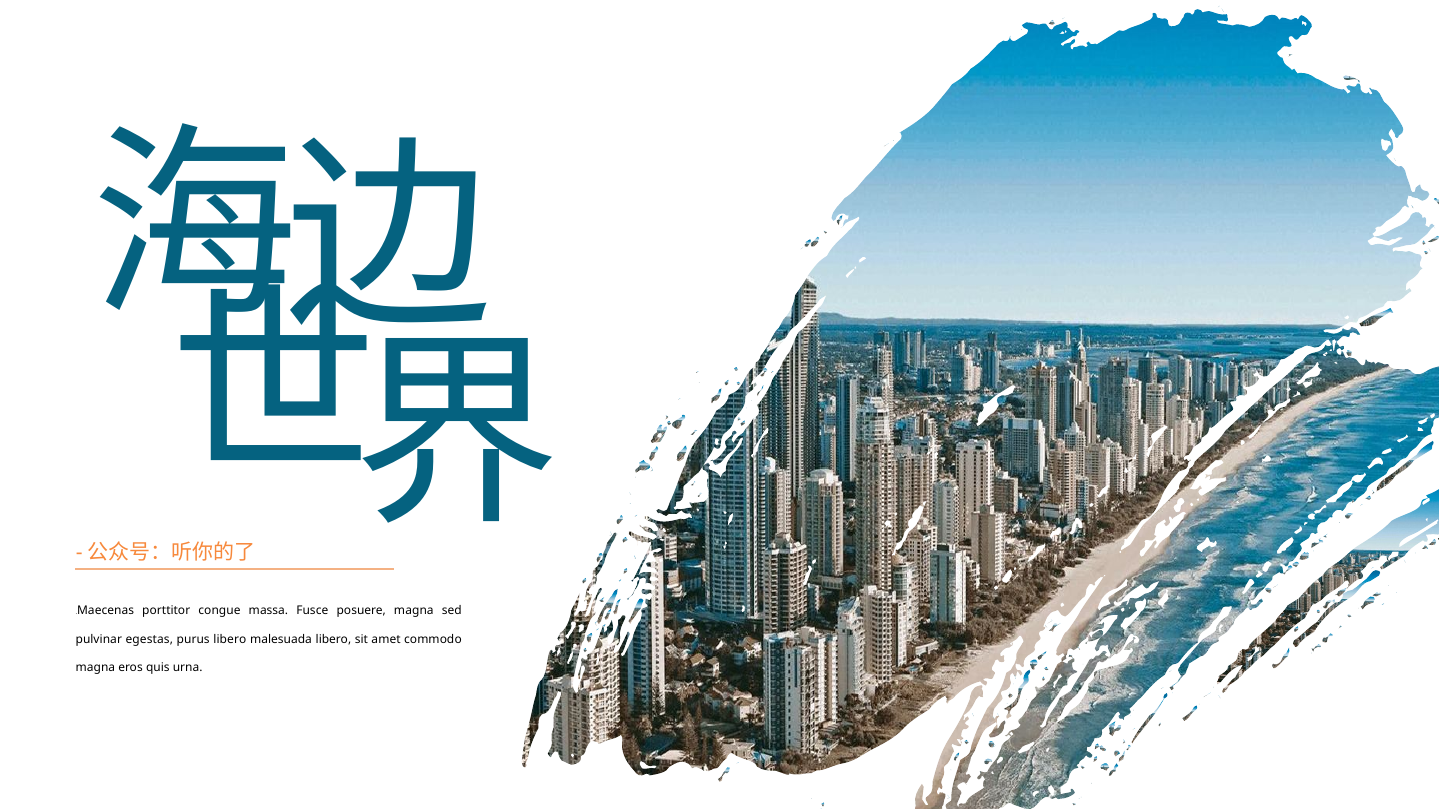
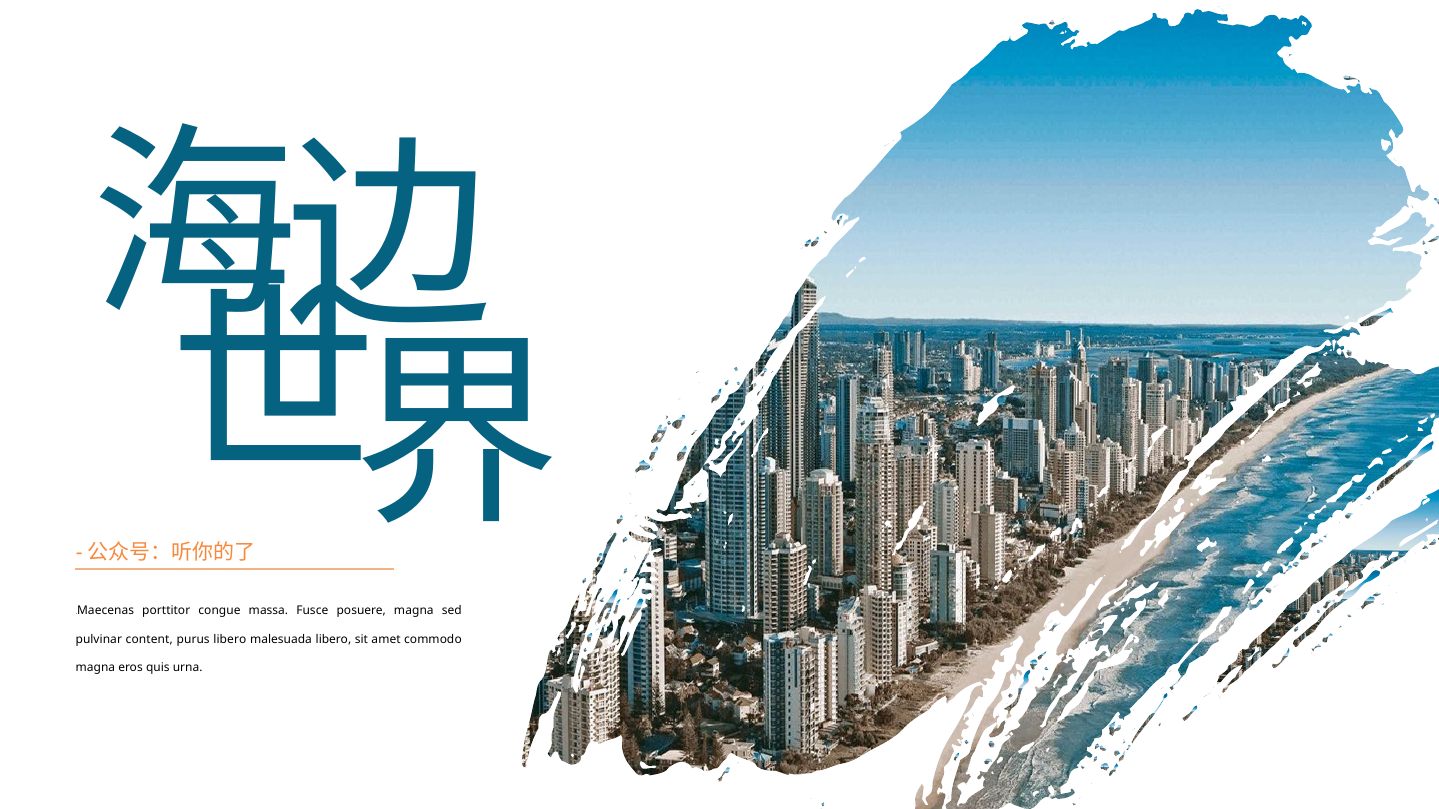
egestas: egestas -> content
